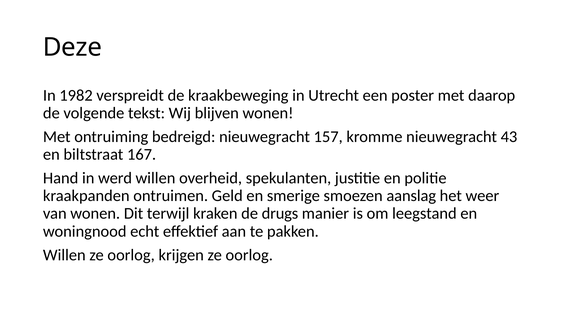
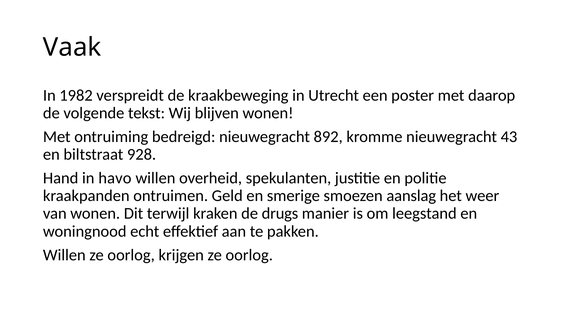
Deze: Deze -> Vaak
157: 157 -> 892
167: 167 -> 928
werd: werd -> havo
